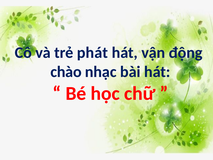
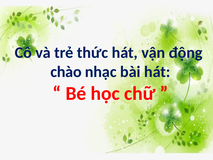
phát: phát -> thức
